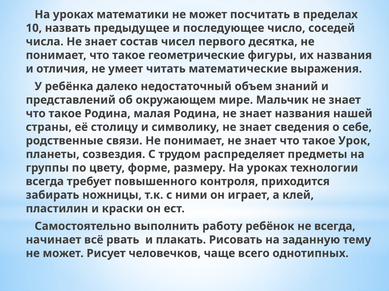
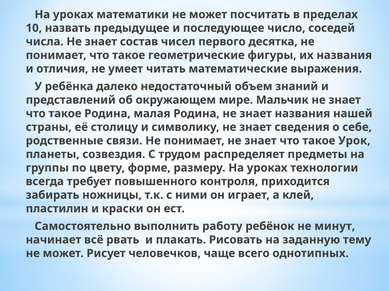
не всегда: всегда -> минут
